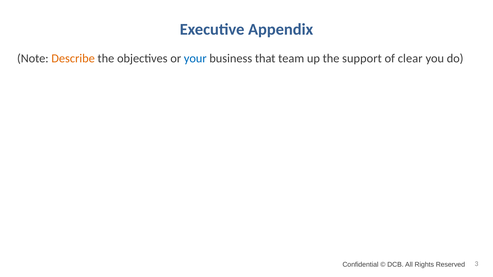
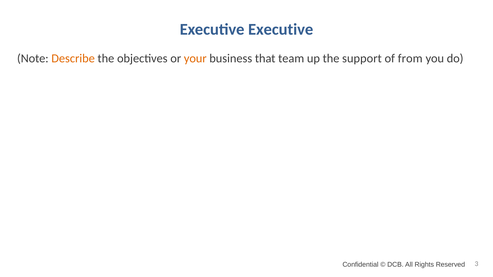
Executive Appendix: Appendix -> Executive
your colour: blue -> orange
clear: clear -> from
